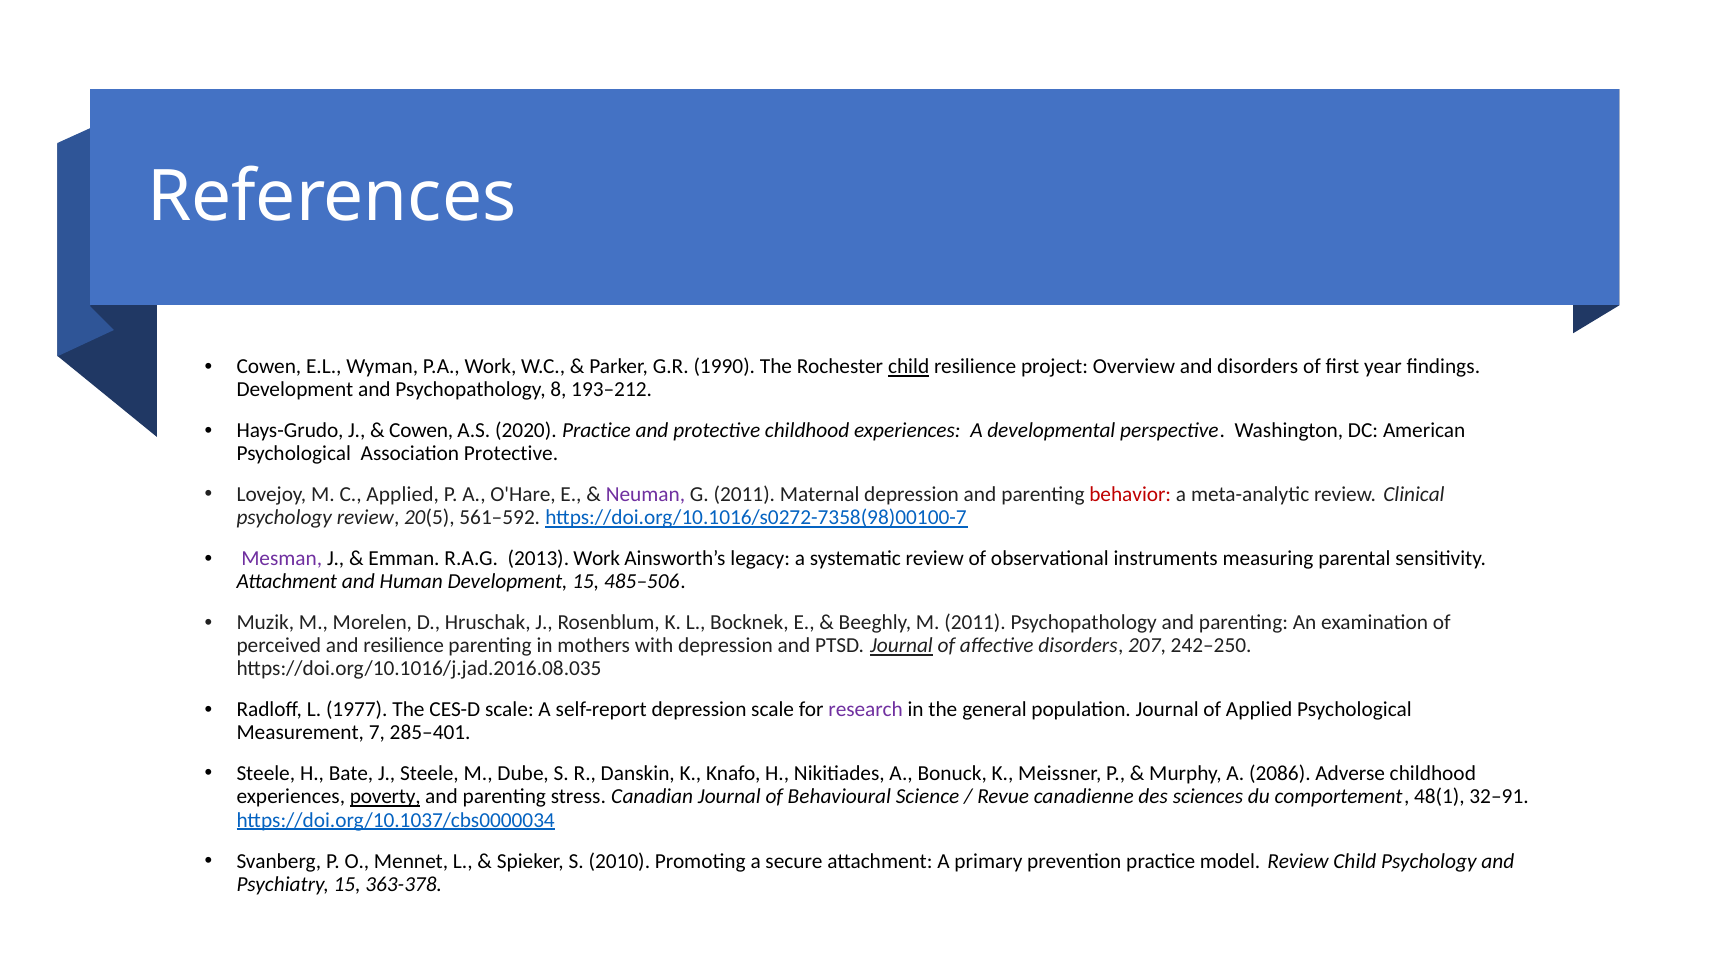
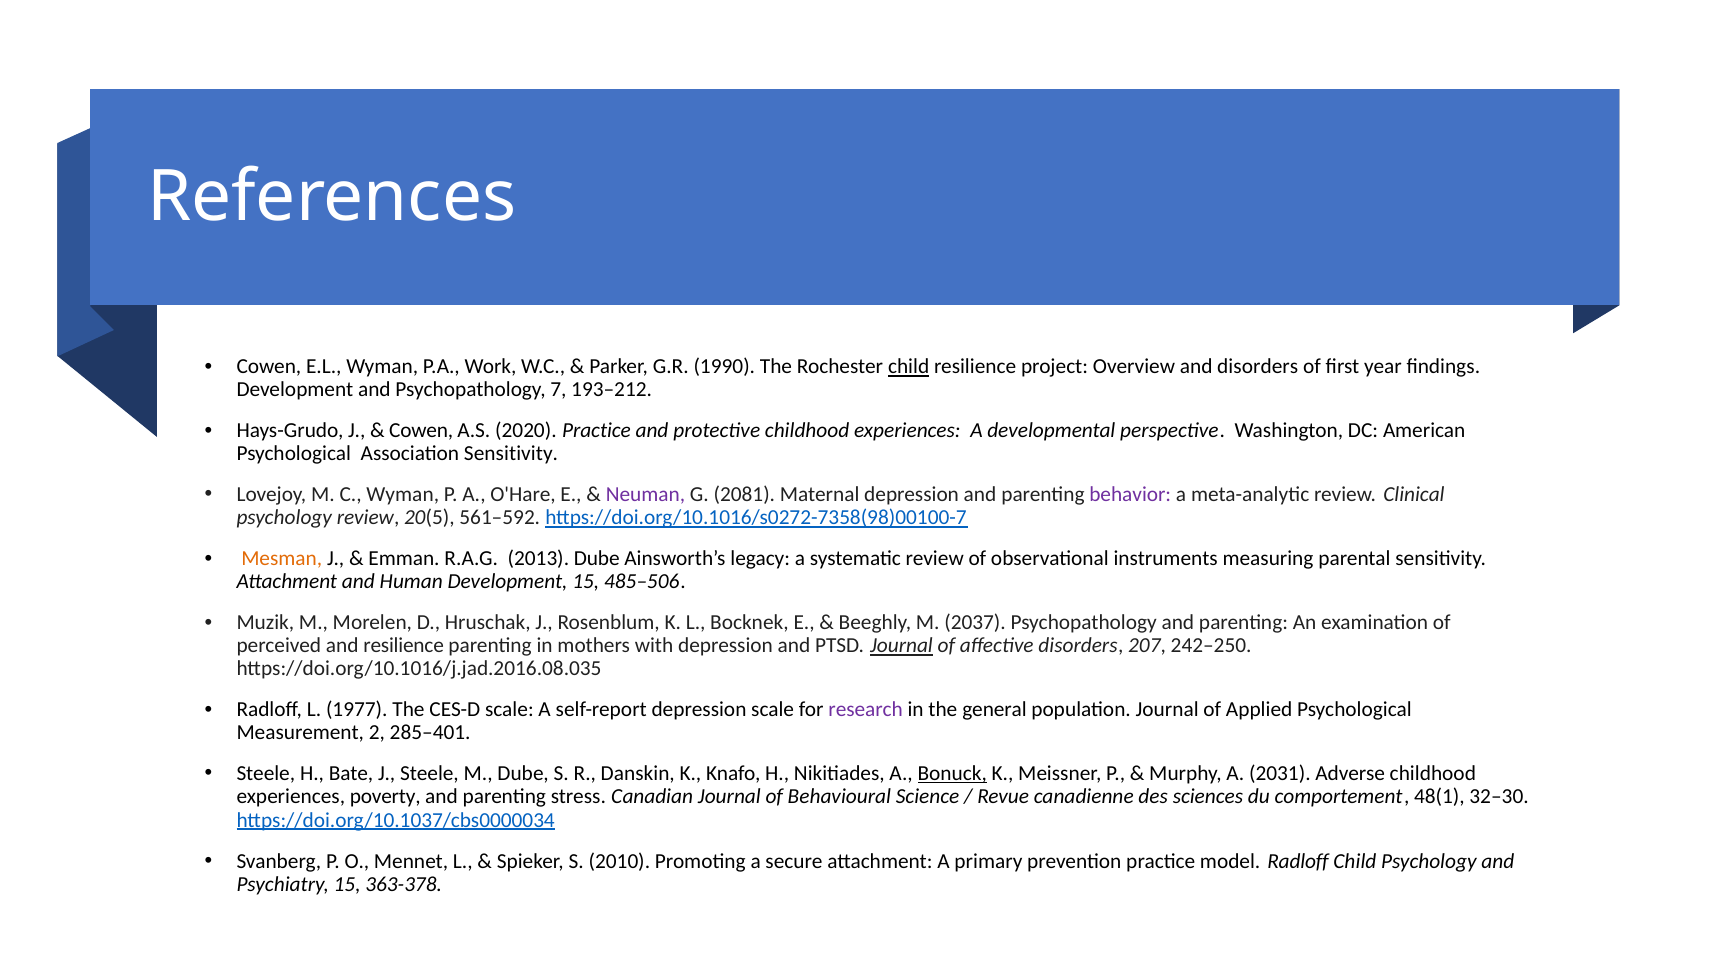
8: 8 -> 7
Association Protective: Protective -> Sensitivity
C Applied: Applied -> Wyman
G 2011: 2011 -> 2081
behavior colour: red -> purple
Mesman colour: purple -> orange
2013 Work: Work -> Dube
M 2011: 2011 -> 2037
7: 7 -> 2
Bonuck underline: none -> present
2086: 2086 -> 2031
poverty underline: present -> none
32–91: 32–91 -> 32–30
model Review: Review -> Radloff
